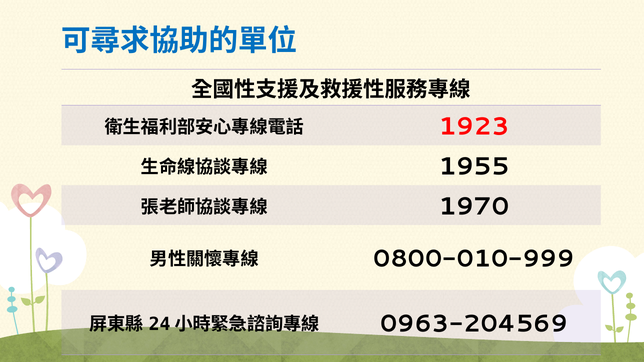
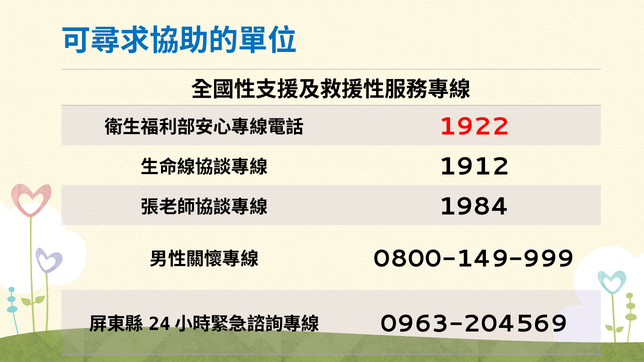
1923: 1923 -> 1922
1955: 1955 -> 1912
1970: 1970 -> 1984
0800-010-999: 0800-010-999 -> 0800-149-999
